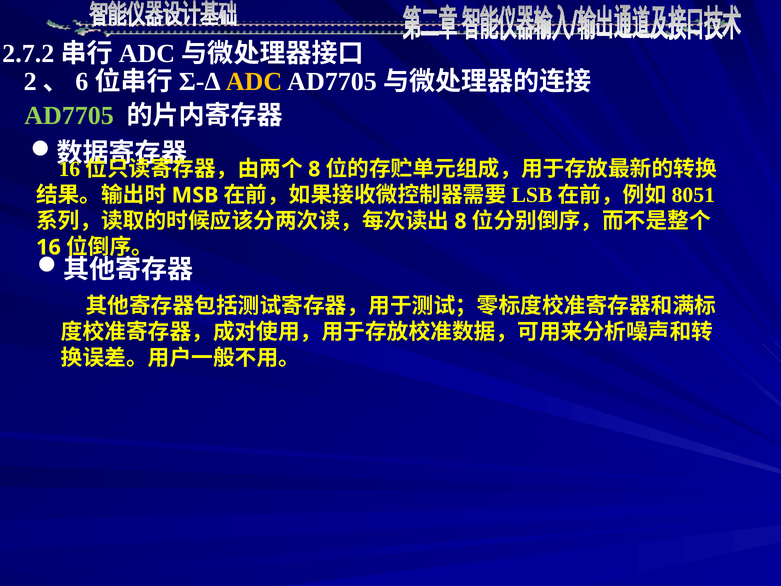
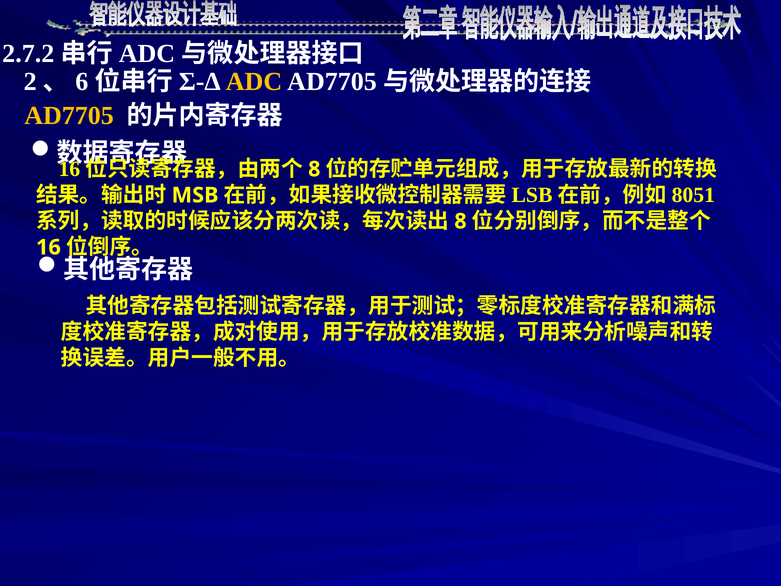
AD7705 colour: light green -> yellow
